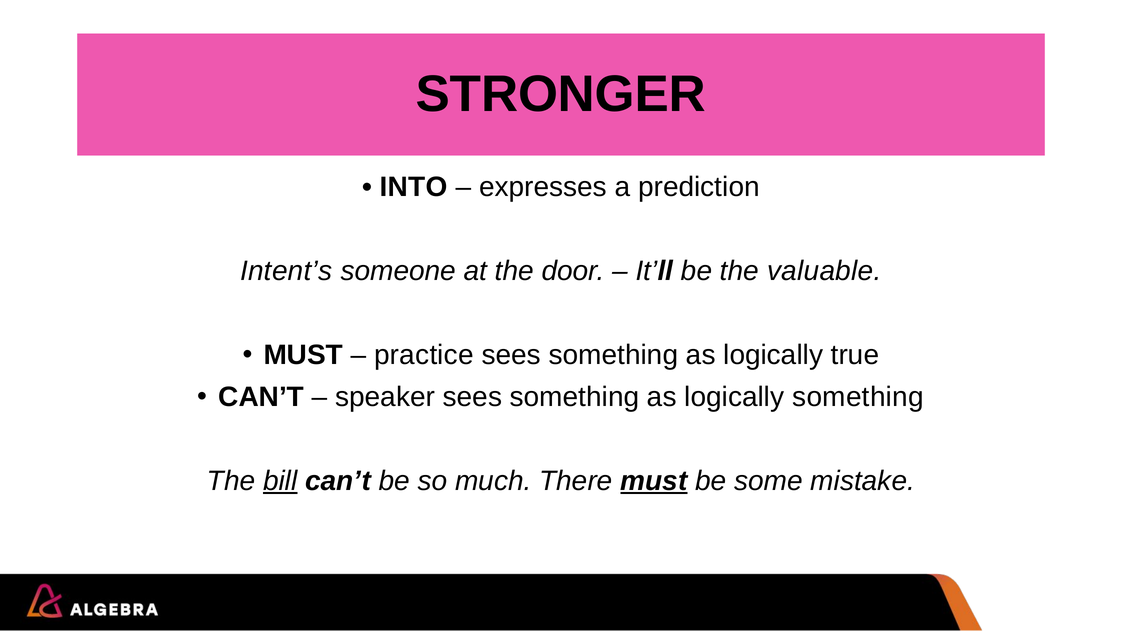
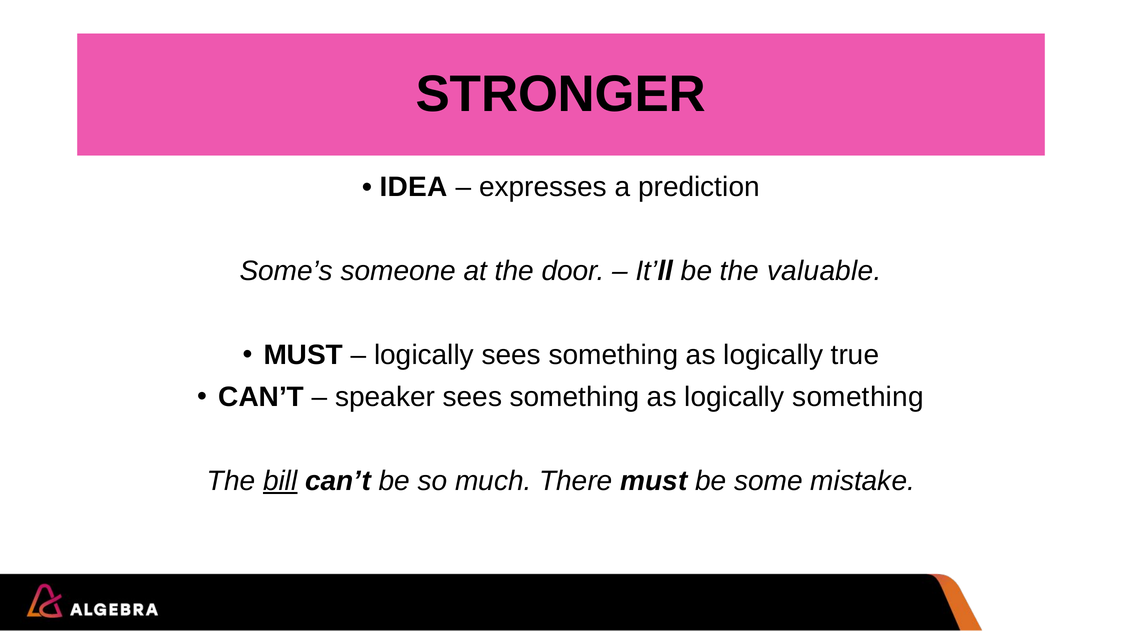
INTO: INTO -> IDEA
Intent’s: Intent’s -> Some’s
practice at (424, 355): practice -> logically
must at (654, 481) underline: present -> none
